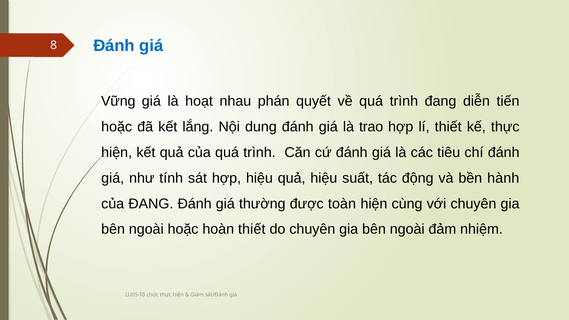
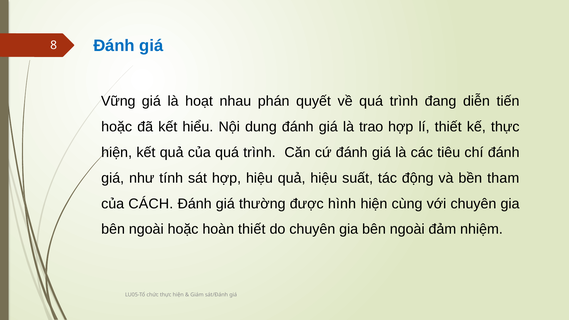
lắng: lắng -> hiểu
hành: hành -> tham
của ĐANG: ĐANG -> CÁCH
toàn: toàn -> hình
